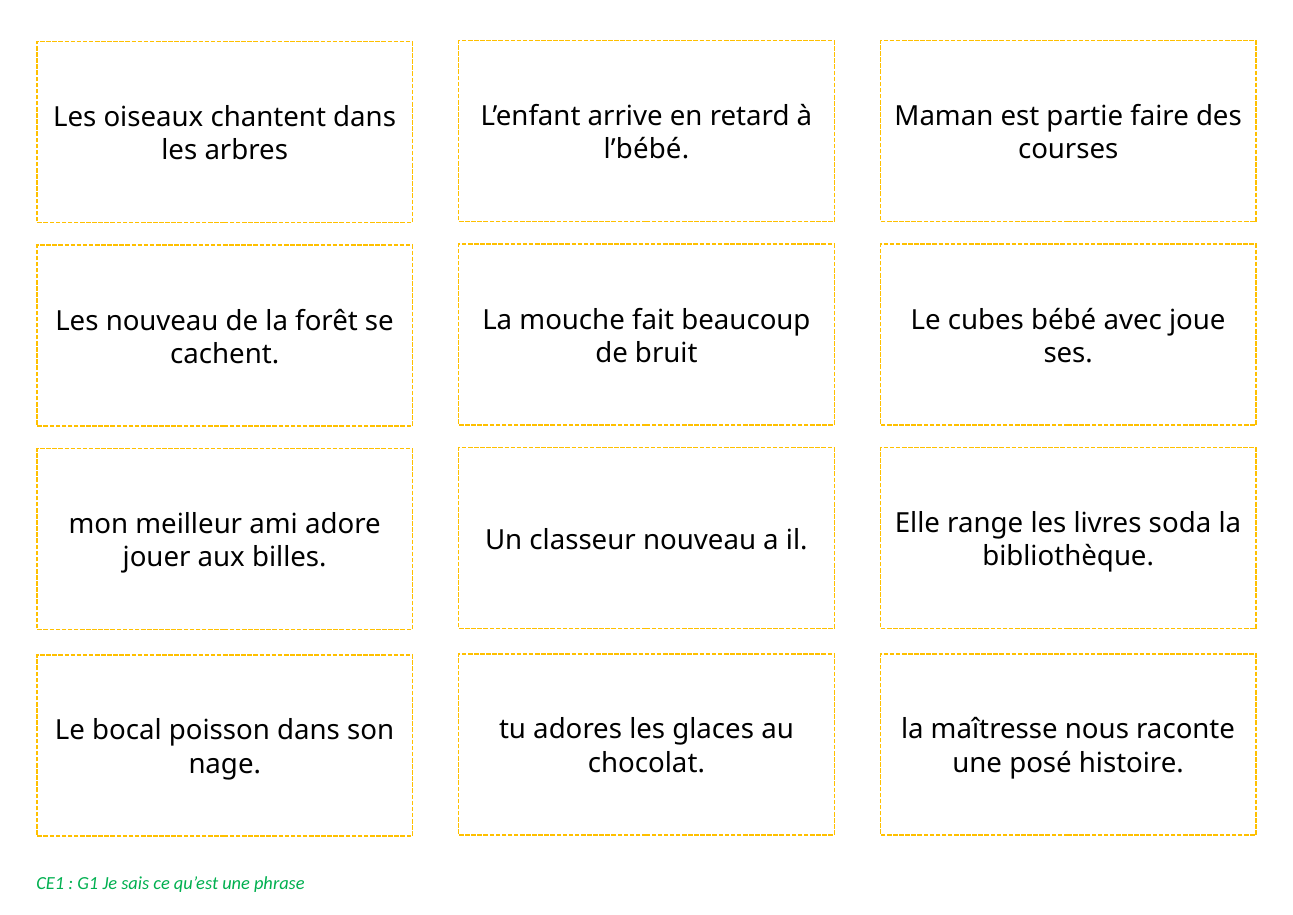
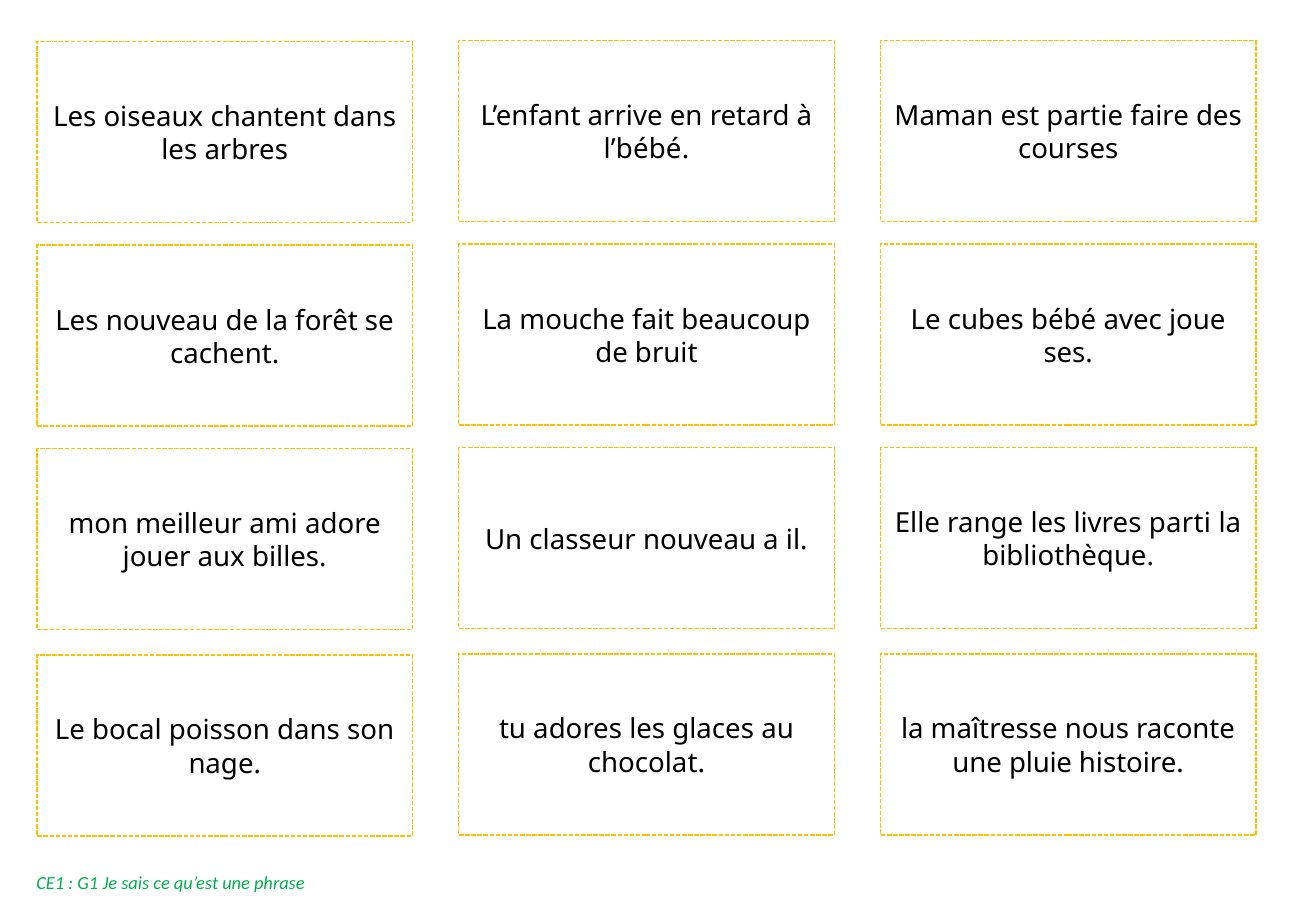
soda: soda -> parti
posé: posé -> pluie
